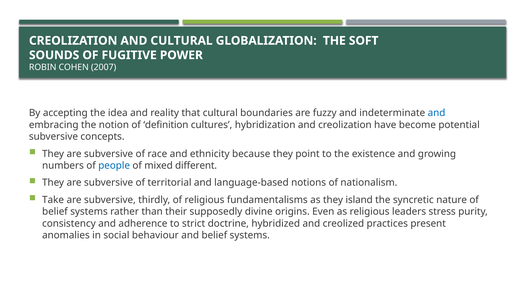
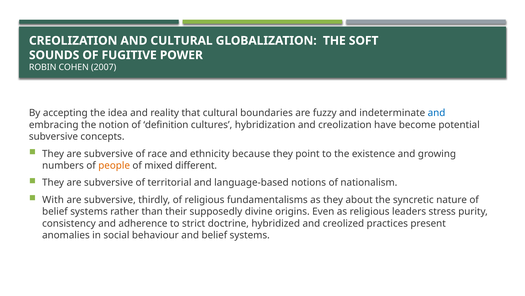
people colour: blue -> orange
Take: Take -> With
island: island -> about
